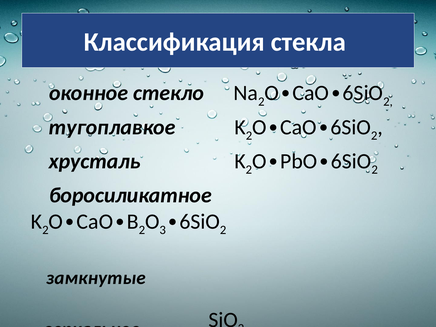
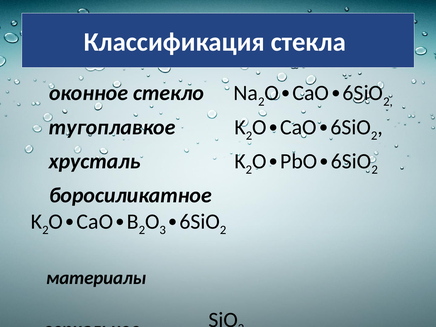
замкнутые: замкнутые -> материалы
